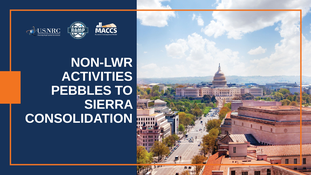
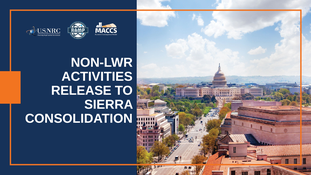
PEBBLES: PEBBLES -> RELEASE
